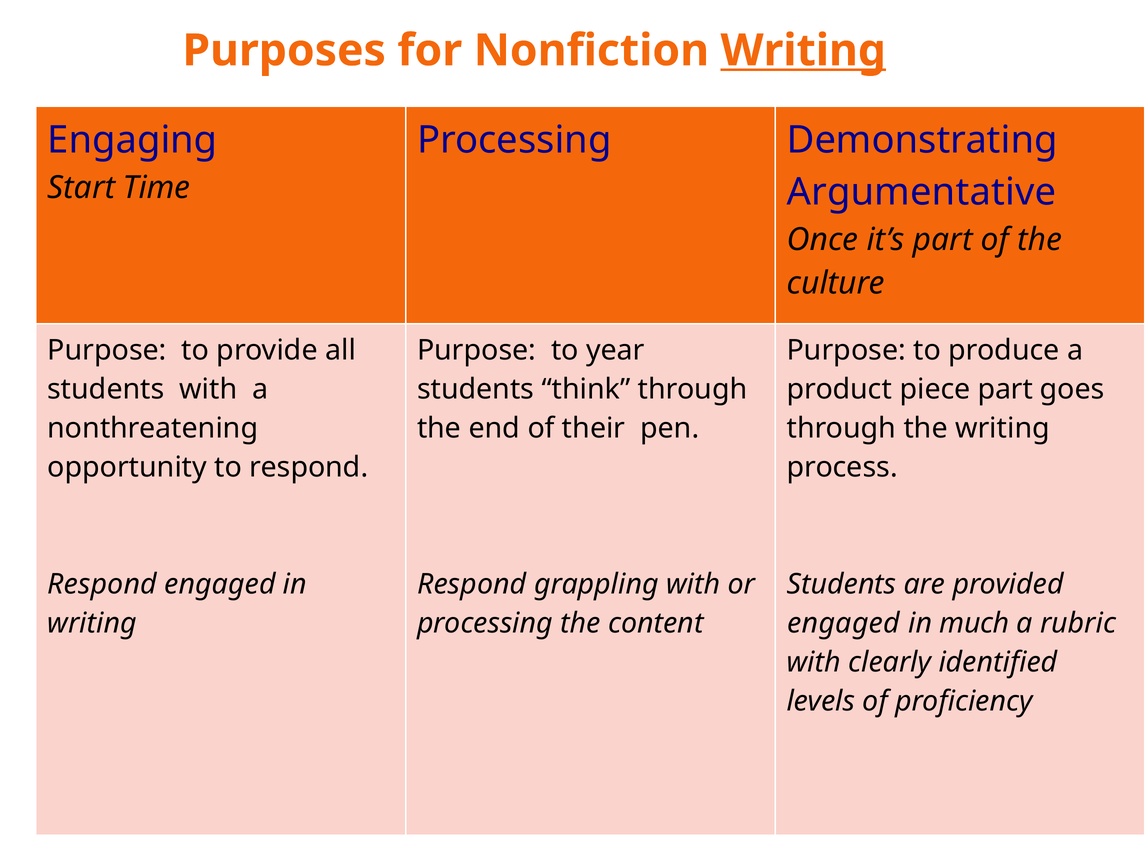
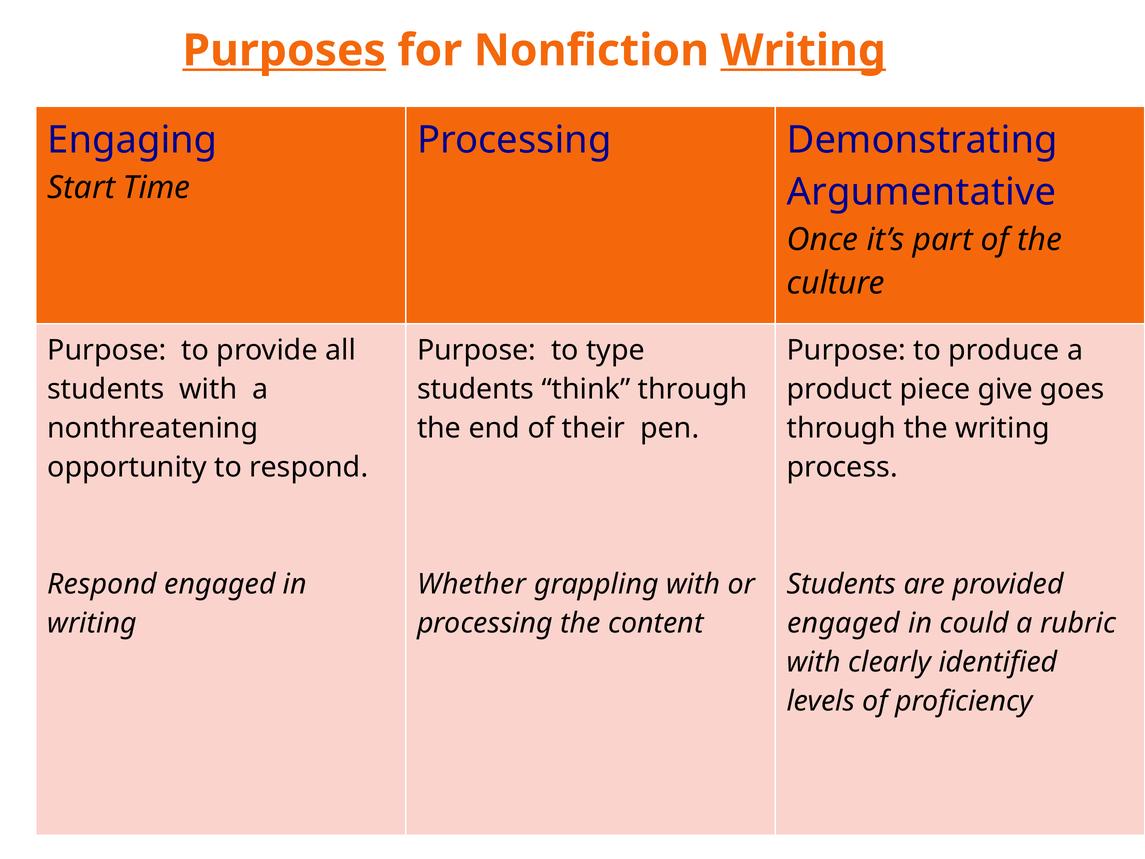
Purposes underline: none -> present
year: year -> type
piece part: part -> give
Respond at (472, 584): Respond -> Whether
much: much -> could
